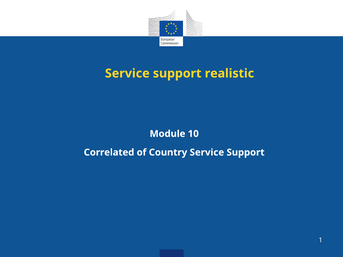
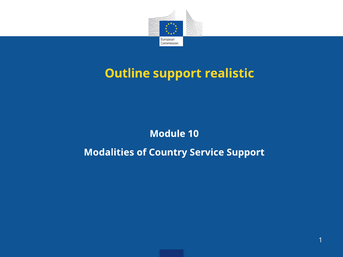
Service at (127, 73): Service -> Outline
Correlated: Correlated -> Modalities
